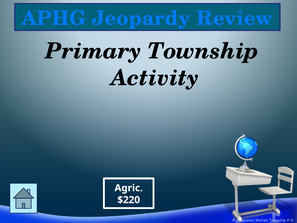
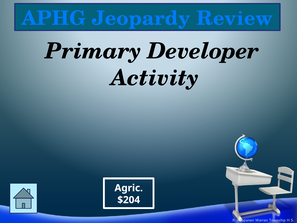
Primary Township: Township -> Developer
$220: $220 -> $204
